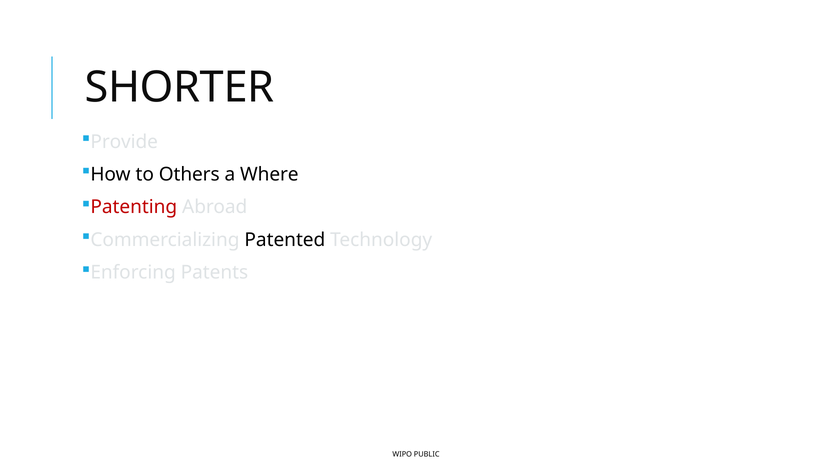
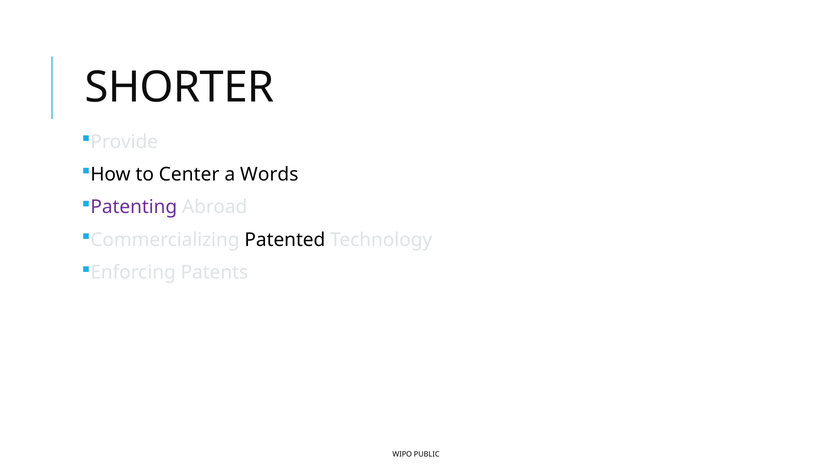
Others: Others -> Center
Where: Where -> Words
Patenting colour: red -> purple
